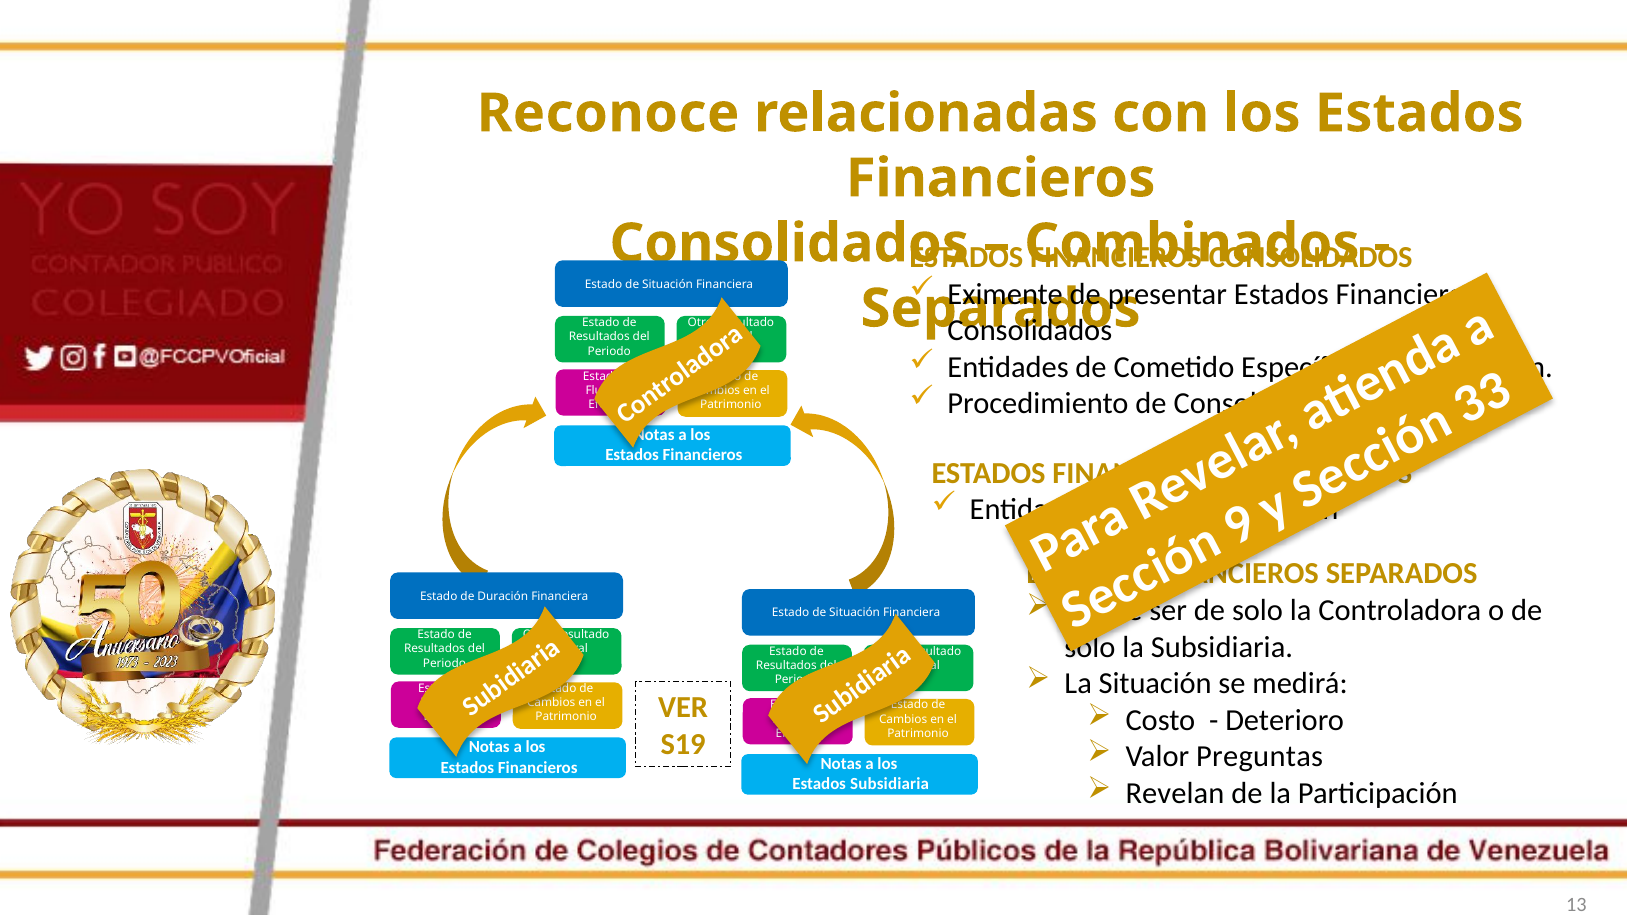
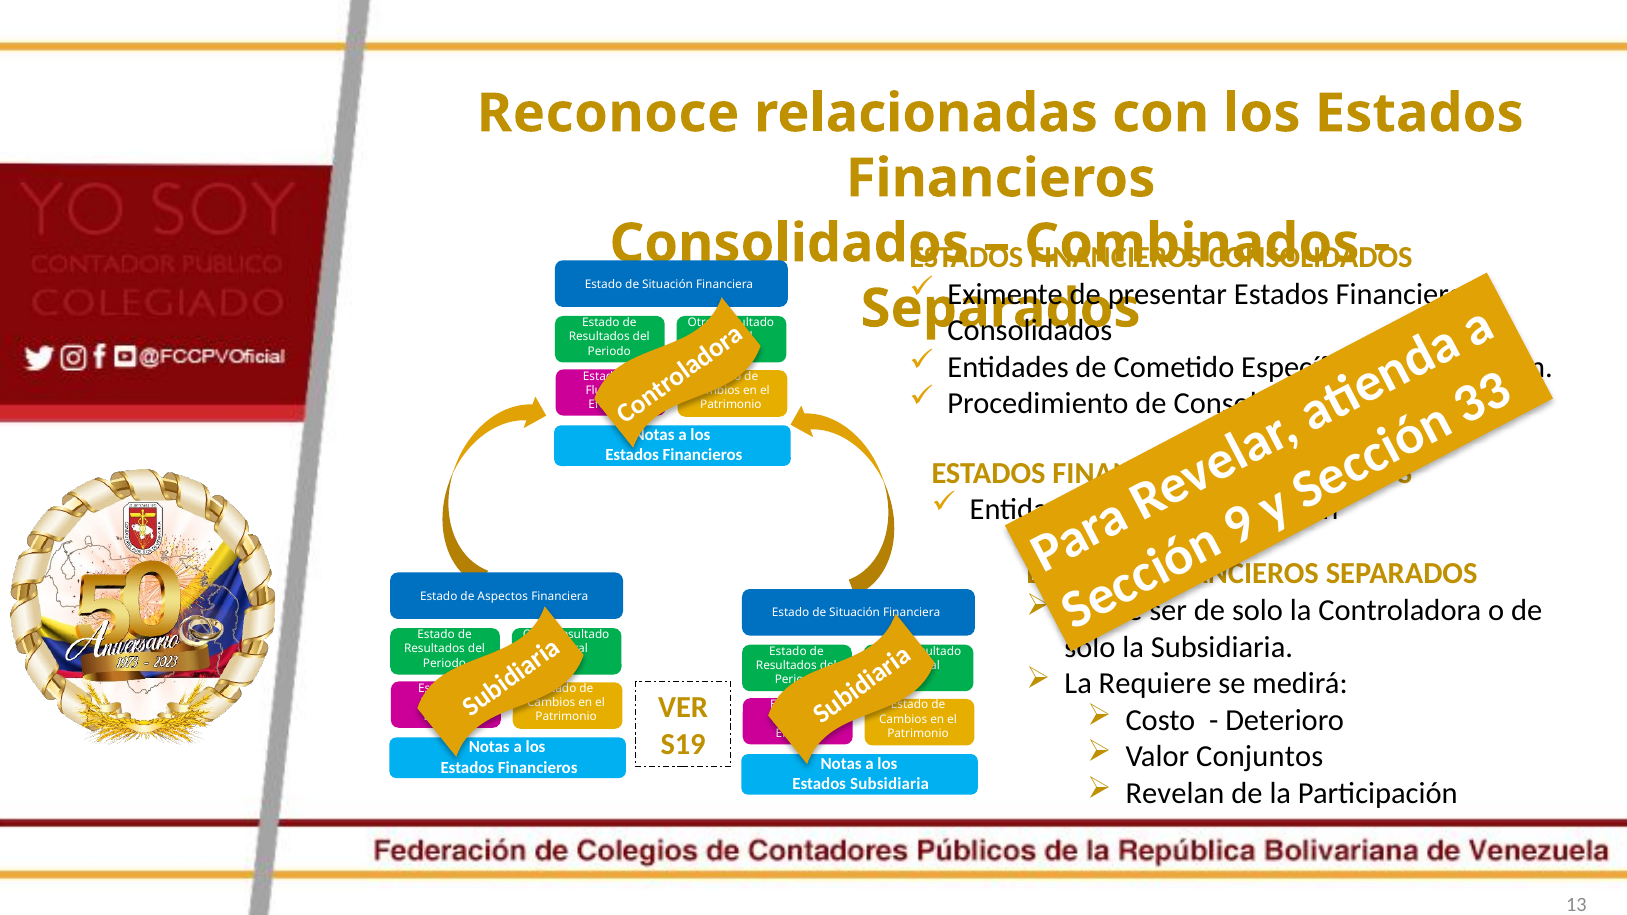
Duración: Duración -> Aspectos
La Situación: Situación -> Requiere
Preguntas: Preguntas -> Conjuntos
